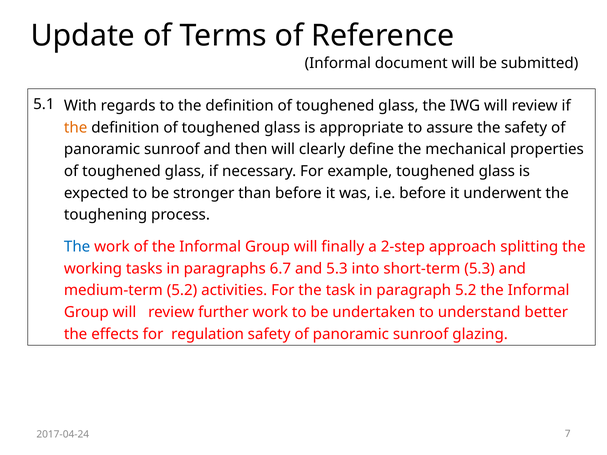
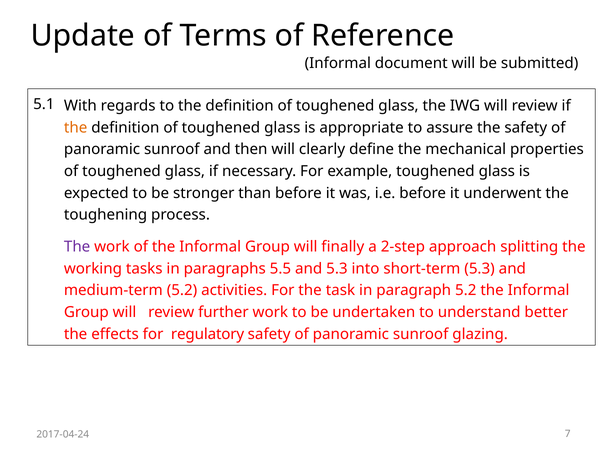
The at (77, 247) colour: blue -> purple
6.7: 6.7 -> 5.5
regulation: regulation -> regulatory
